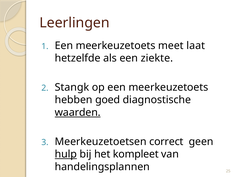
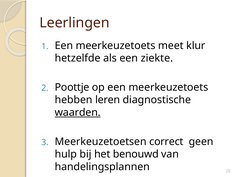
laat: laat -> klur
Stangk: Stangk -> Poottje
goed: goed -> leren
hulp underline: present -> none
kompleet: kompleet -> benouwd
